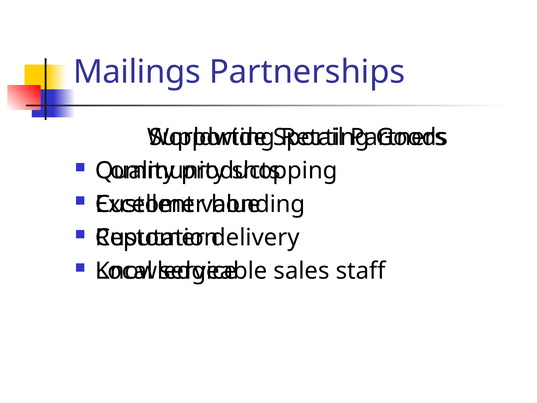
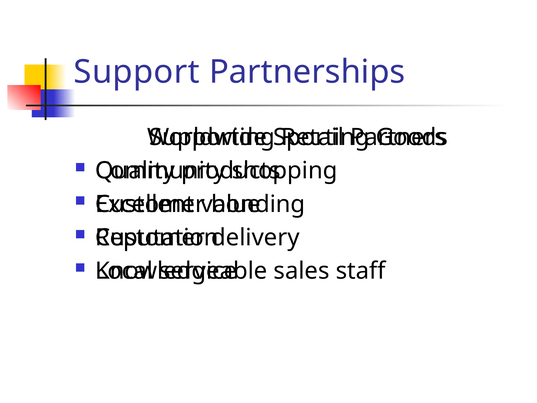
Mailings: Mailings -> Support
